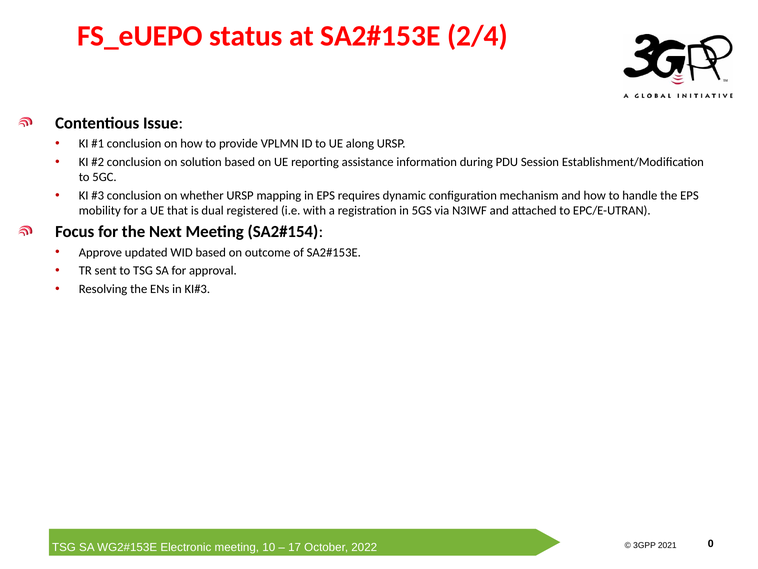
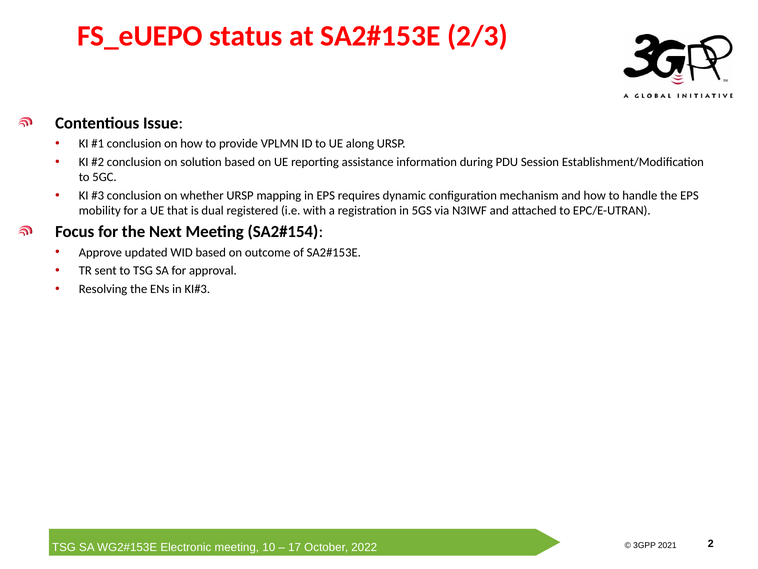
2/4: 2/4 -> 2/3
0: 0 -> 2
